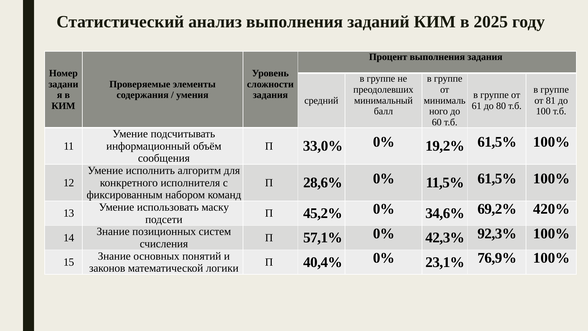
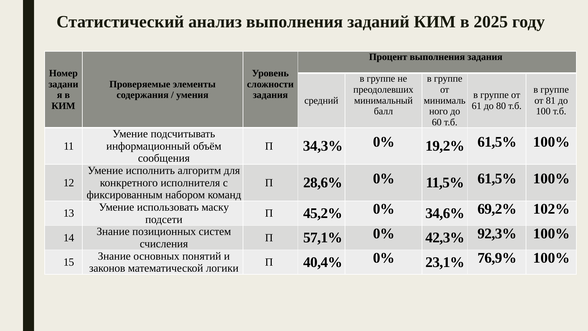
33,0%: 33,0% -> 34,3%
420%: 420% -> 102%
